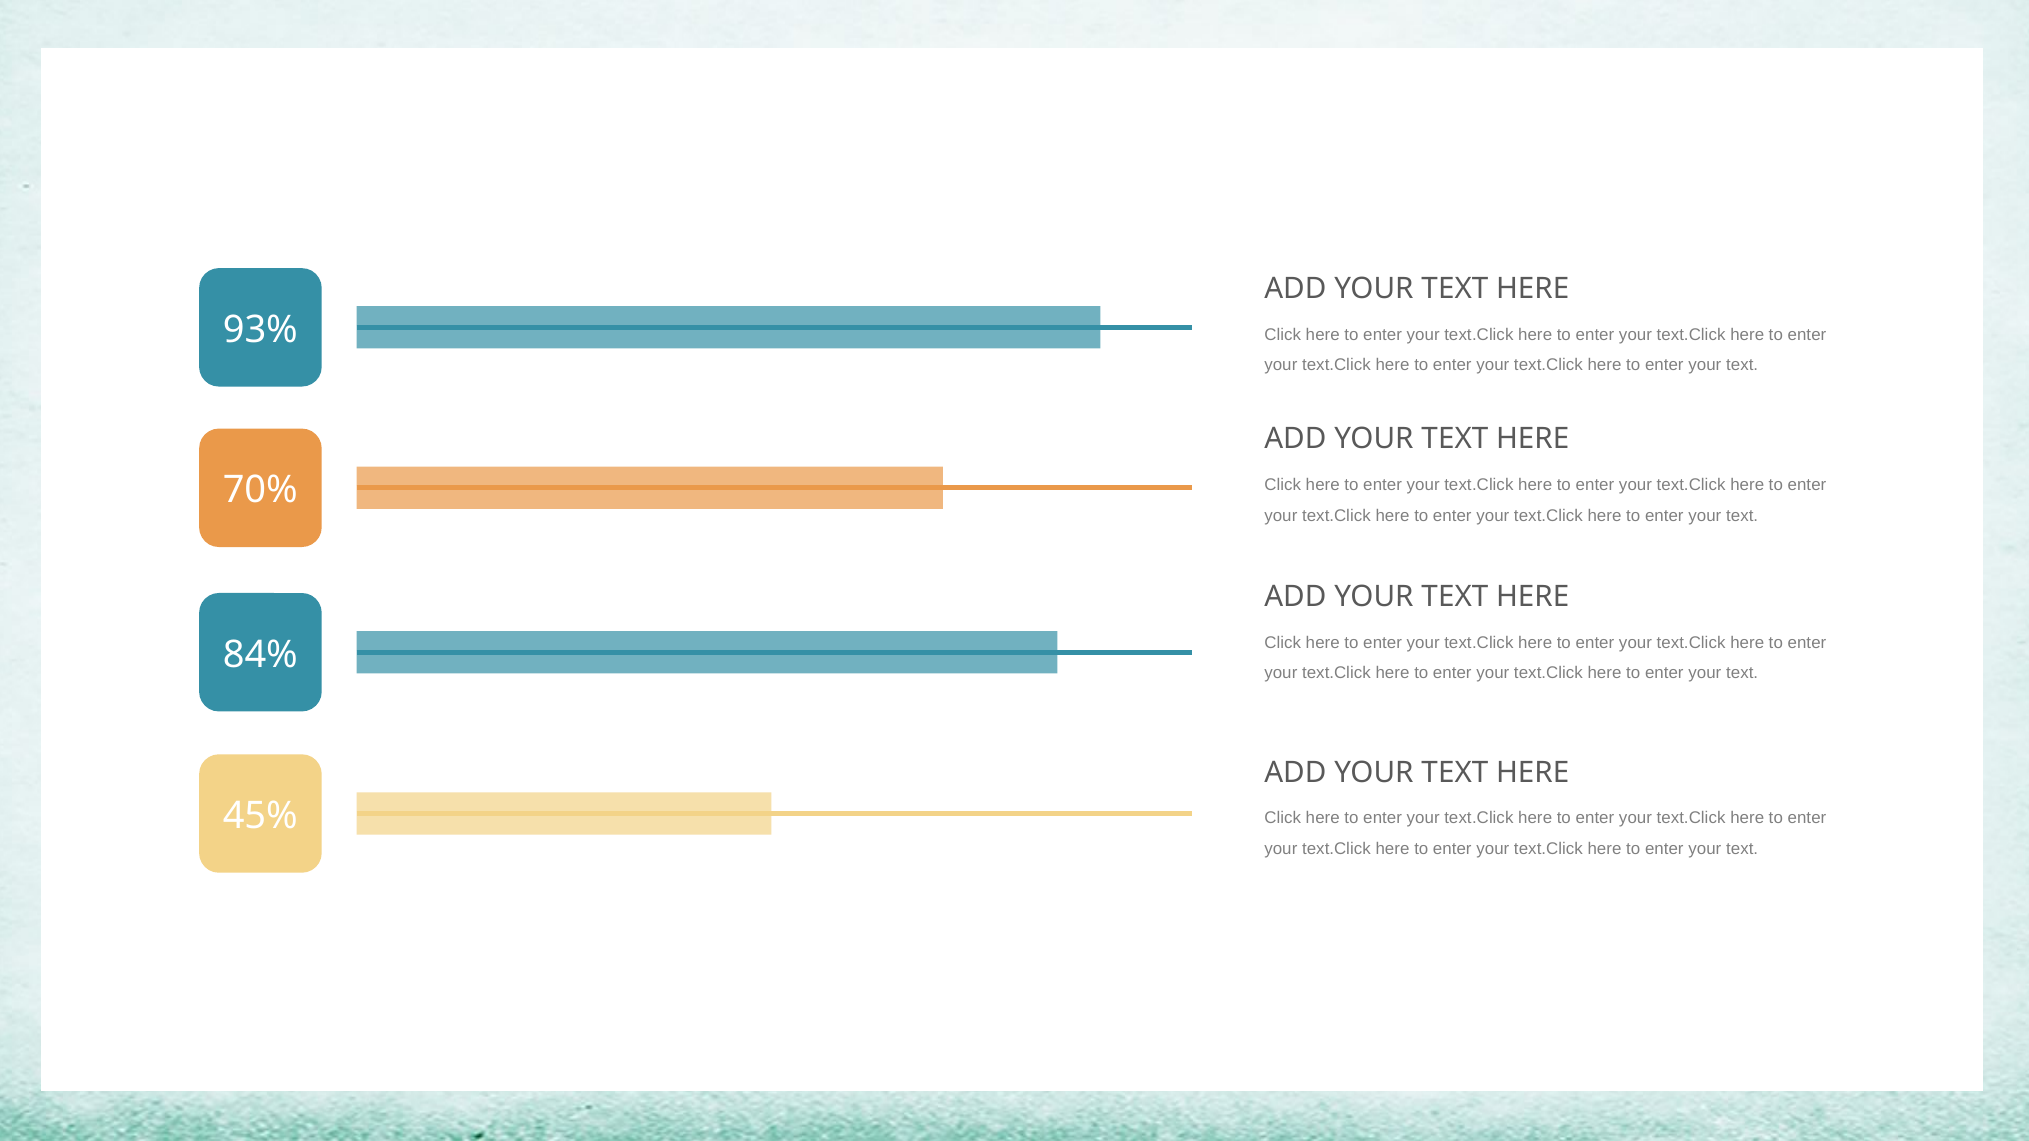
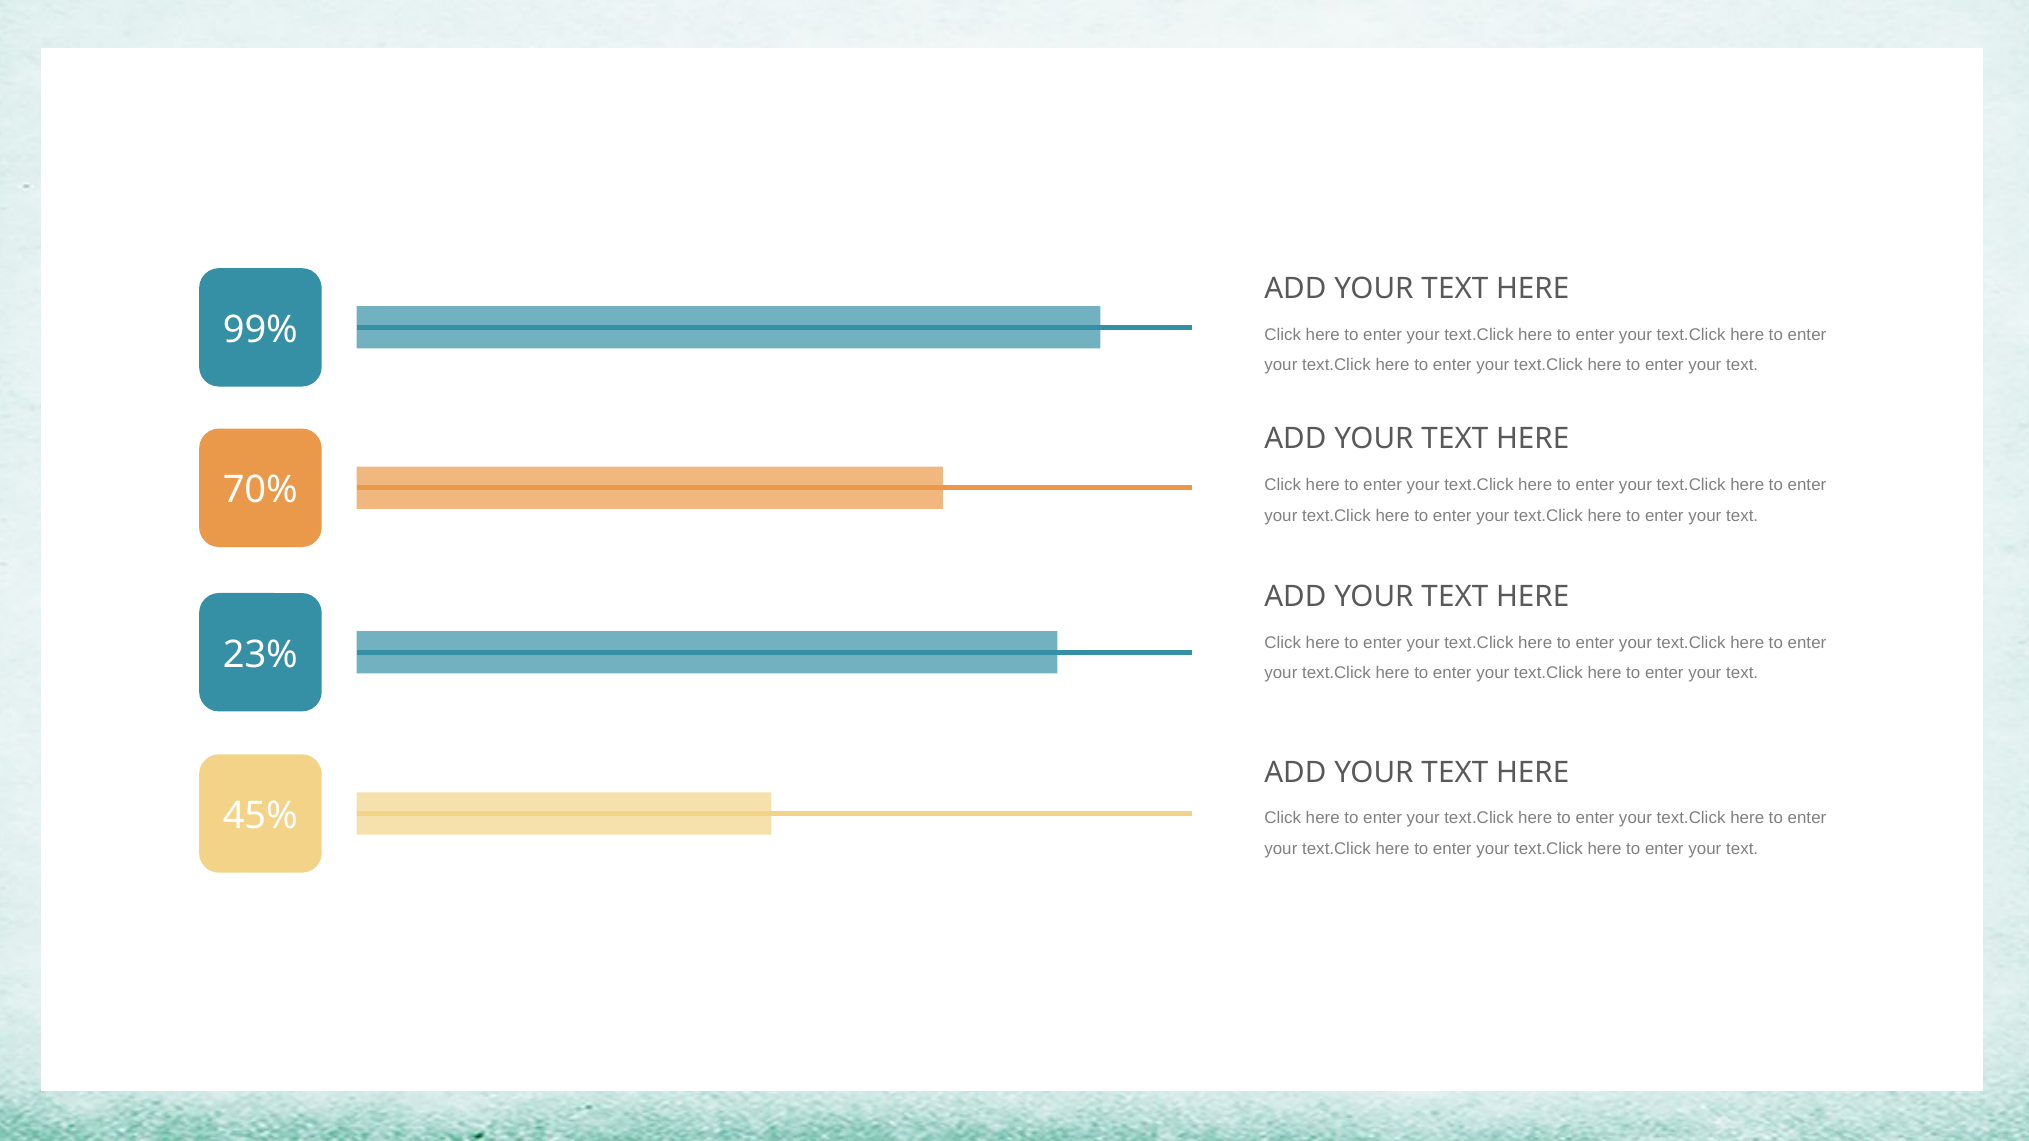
93%: 93% -> 99%
84%: 84% -> 23%
